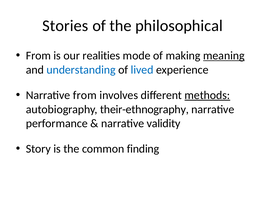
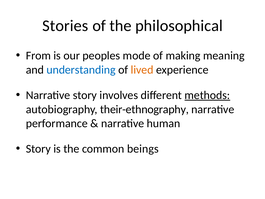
realities: realities -> peoples
meaning underline: present -> none
lived colour: blue -> orange
Narrative from: from -> story
validity: validity -> human
finding: finding -> beings
